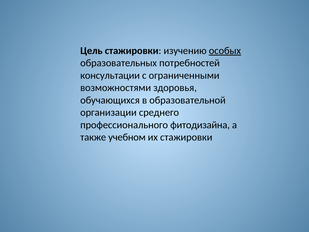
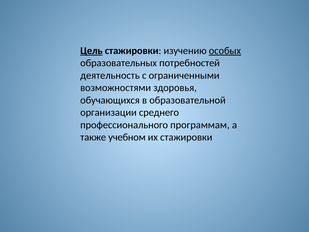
Цель underline: none -> present
консультации: консультации -> деятельность
фитодизайна: фитодизайна -> программам
